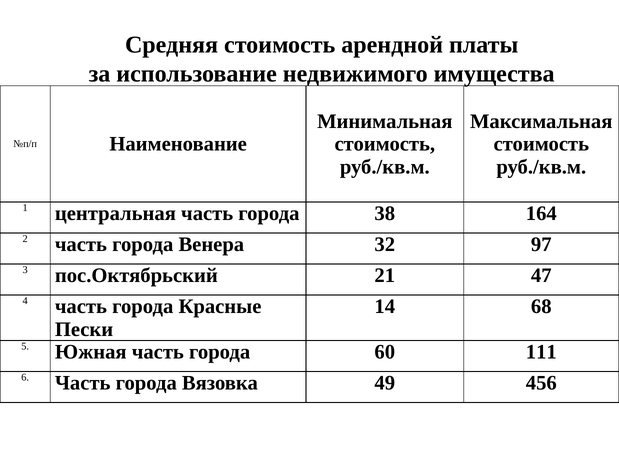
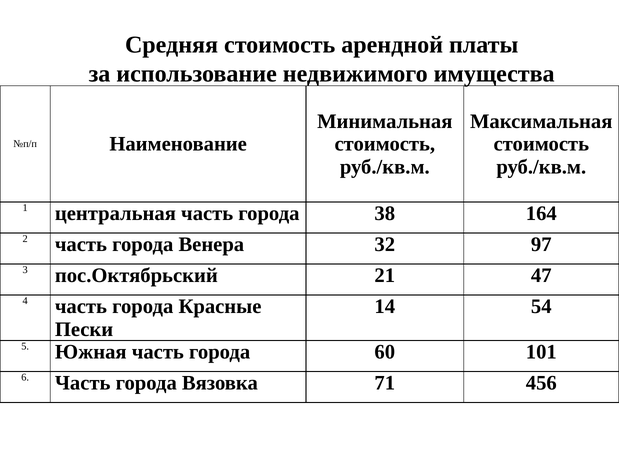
68: 68 -> 54
111: 111 -> 101
49: 49 -> 71
